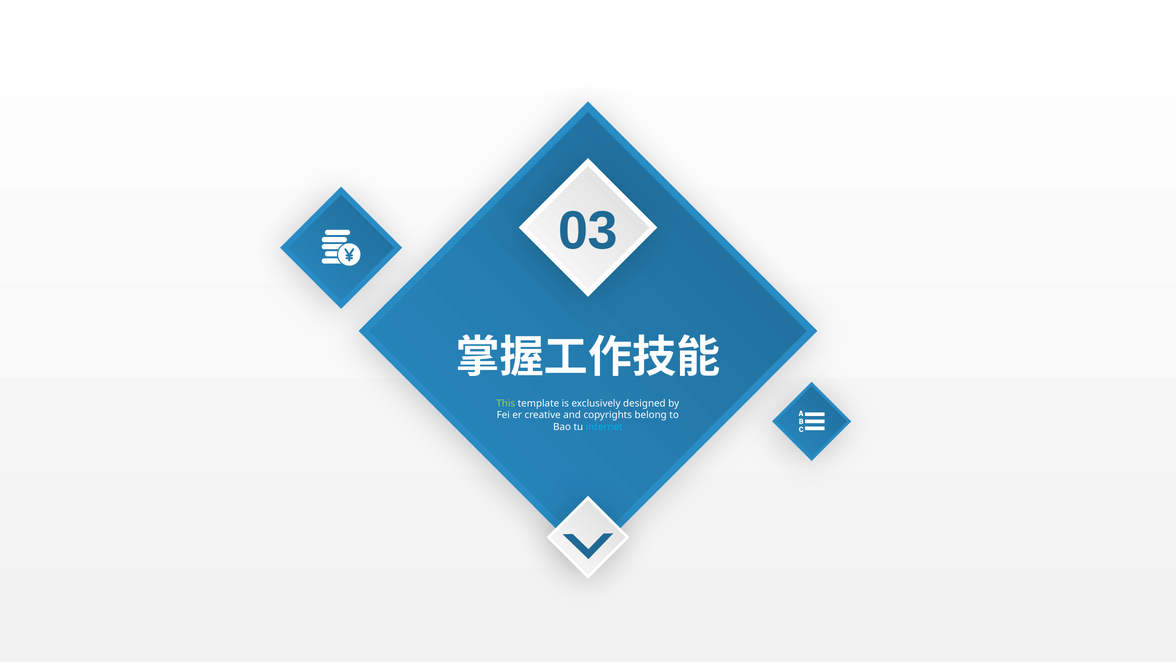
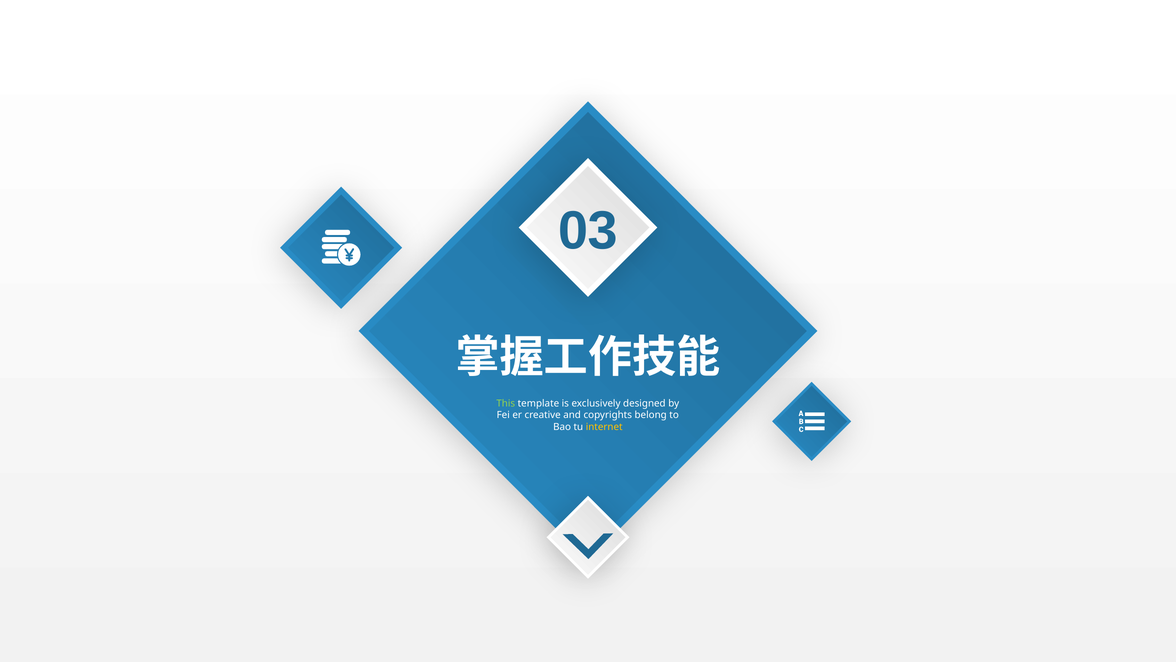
internet colour: light blue -> yellow
